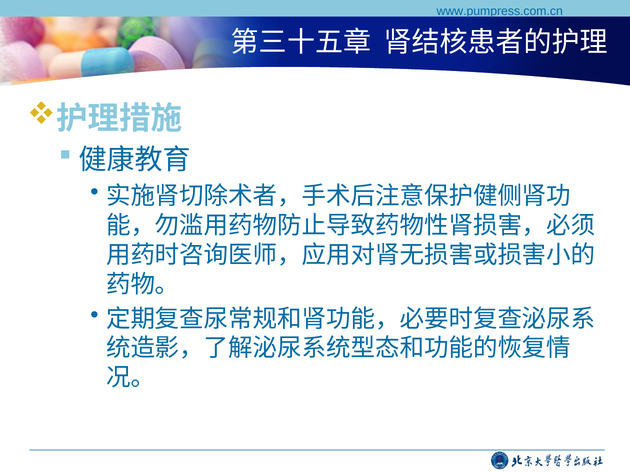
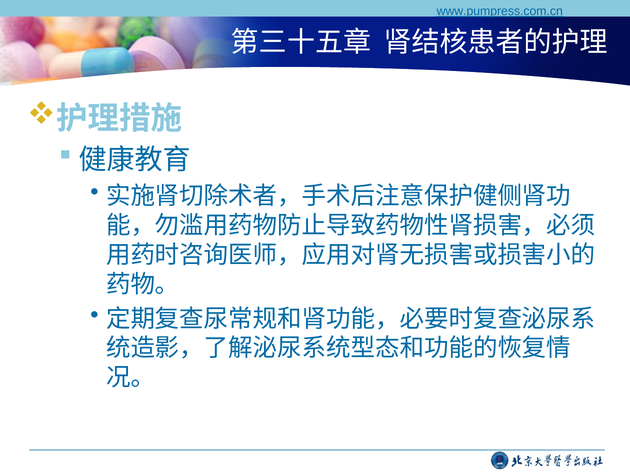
www.pumpress.com.cn underline: none -> present
